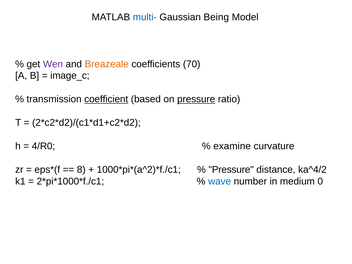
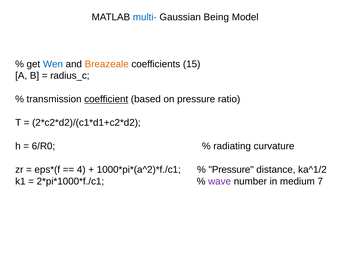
Wen colour: purple -> blue
70: 70 -> 15
image_c: image_c -> radius_c
pressure at (196, 99) underline: present -> none
4/R0: 4/R0 -> 6/R0
examine: examine -> radiating
8: 8 -> 4
ka^4/2: ka^4/2 -> ka^1/2
wave colour: blue -> purple
0: 0 -> 7
